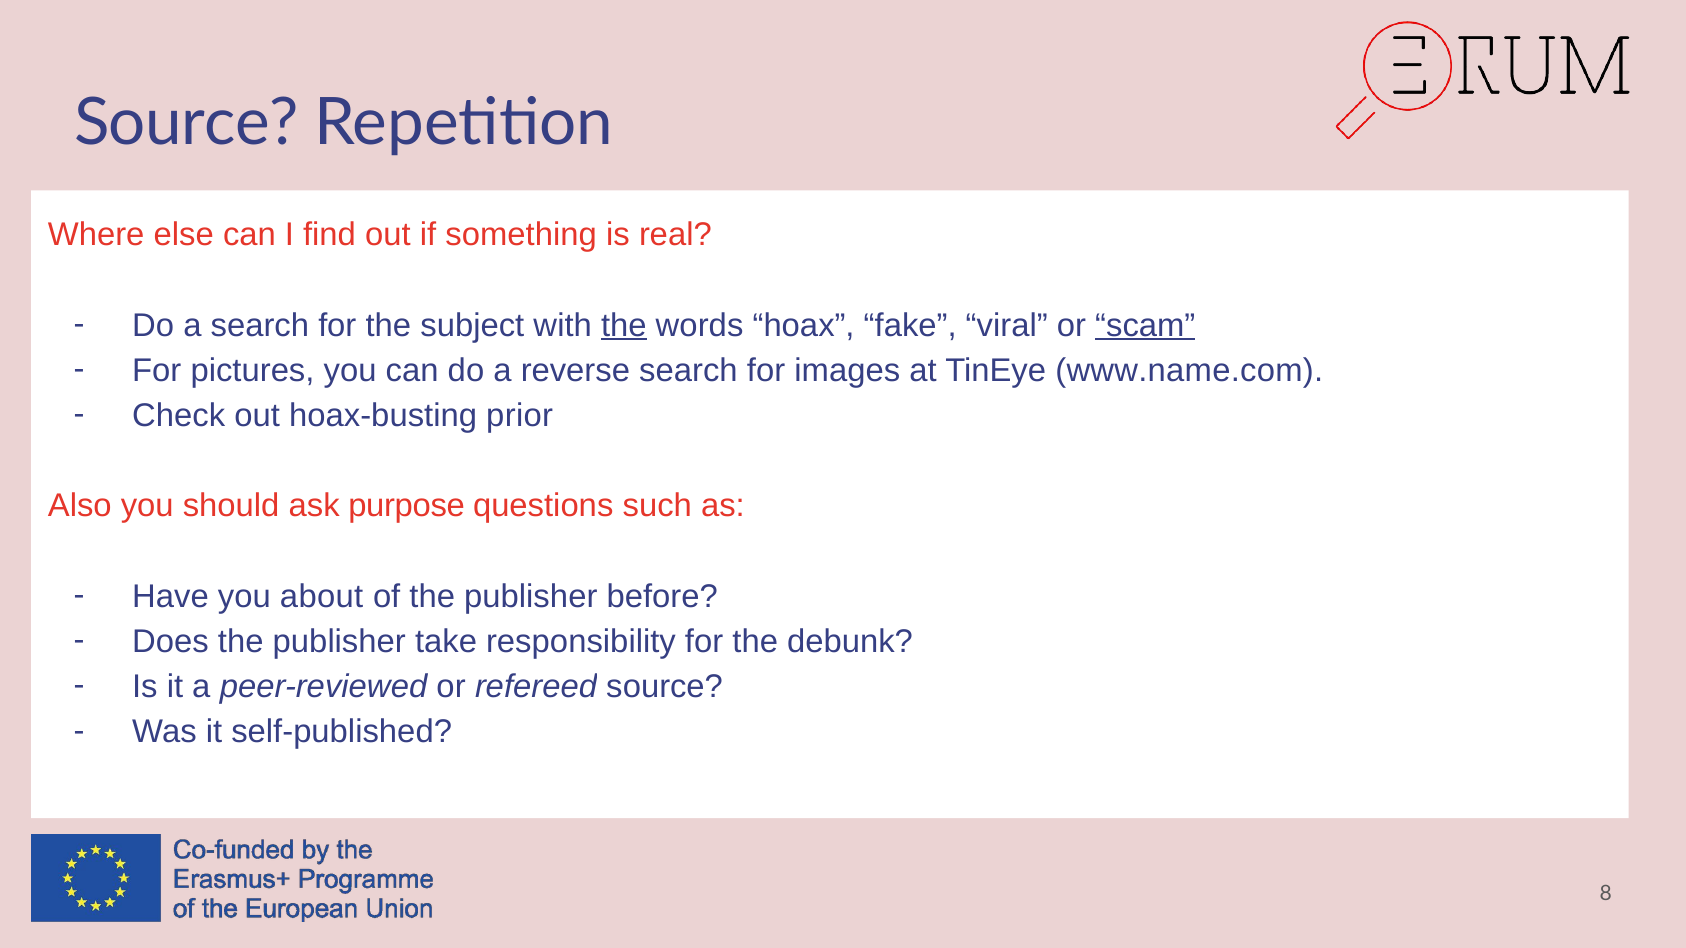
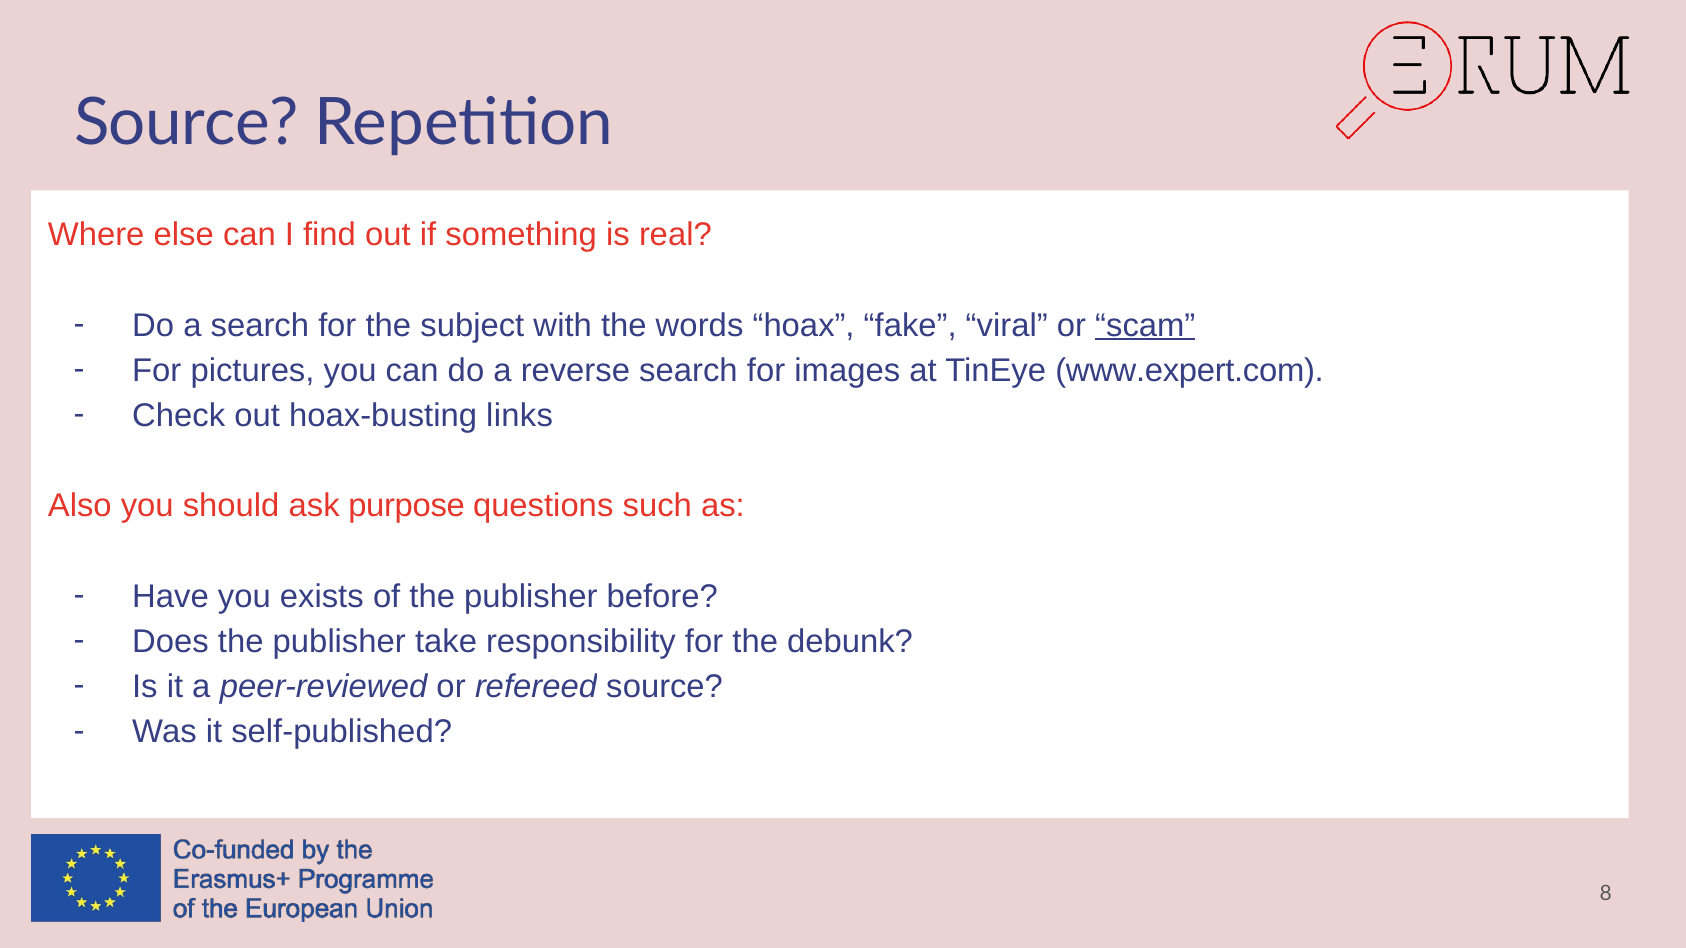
the at (624, 325) underline: present -> none
www.name.com: www.name.com -> www.expert.com
prior: prior -> links
about: about -> exists
